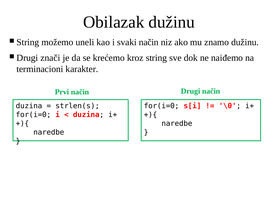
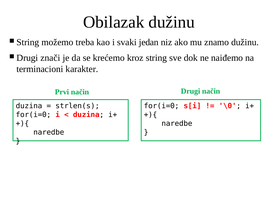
uneli: uneli -> treba
svaki način: način -> jedan
